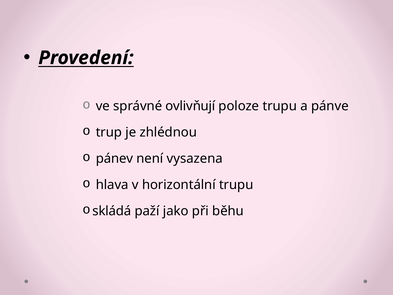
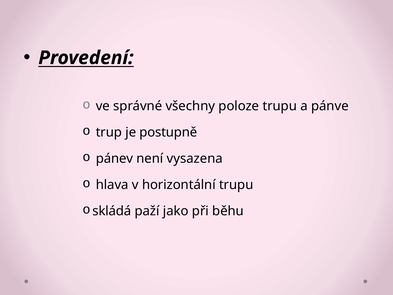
ovlivňují: ovlivňují -> všechny
zhlédnou: zhlédnou -> postupně
